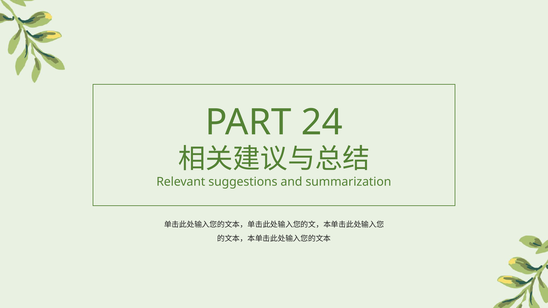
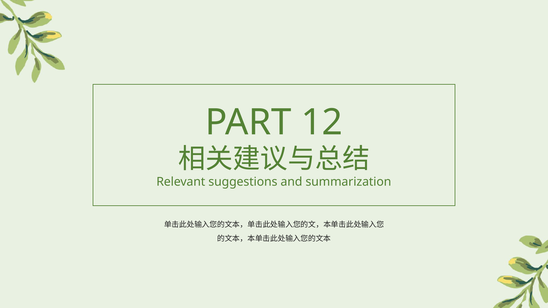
24: 24 -> 12
